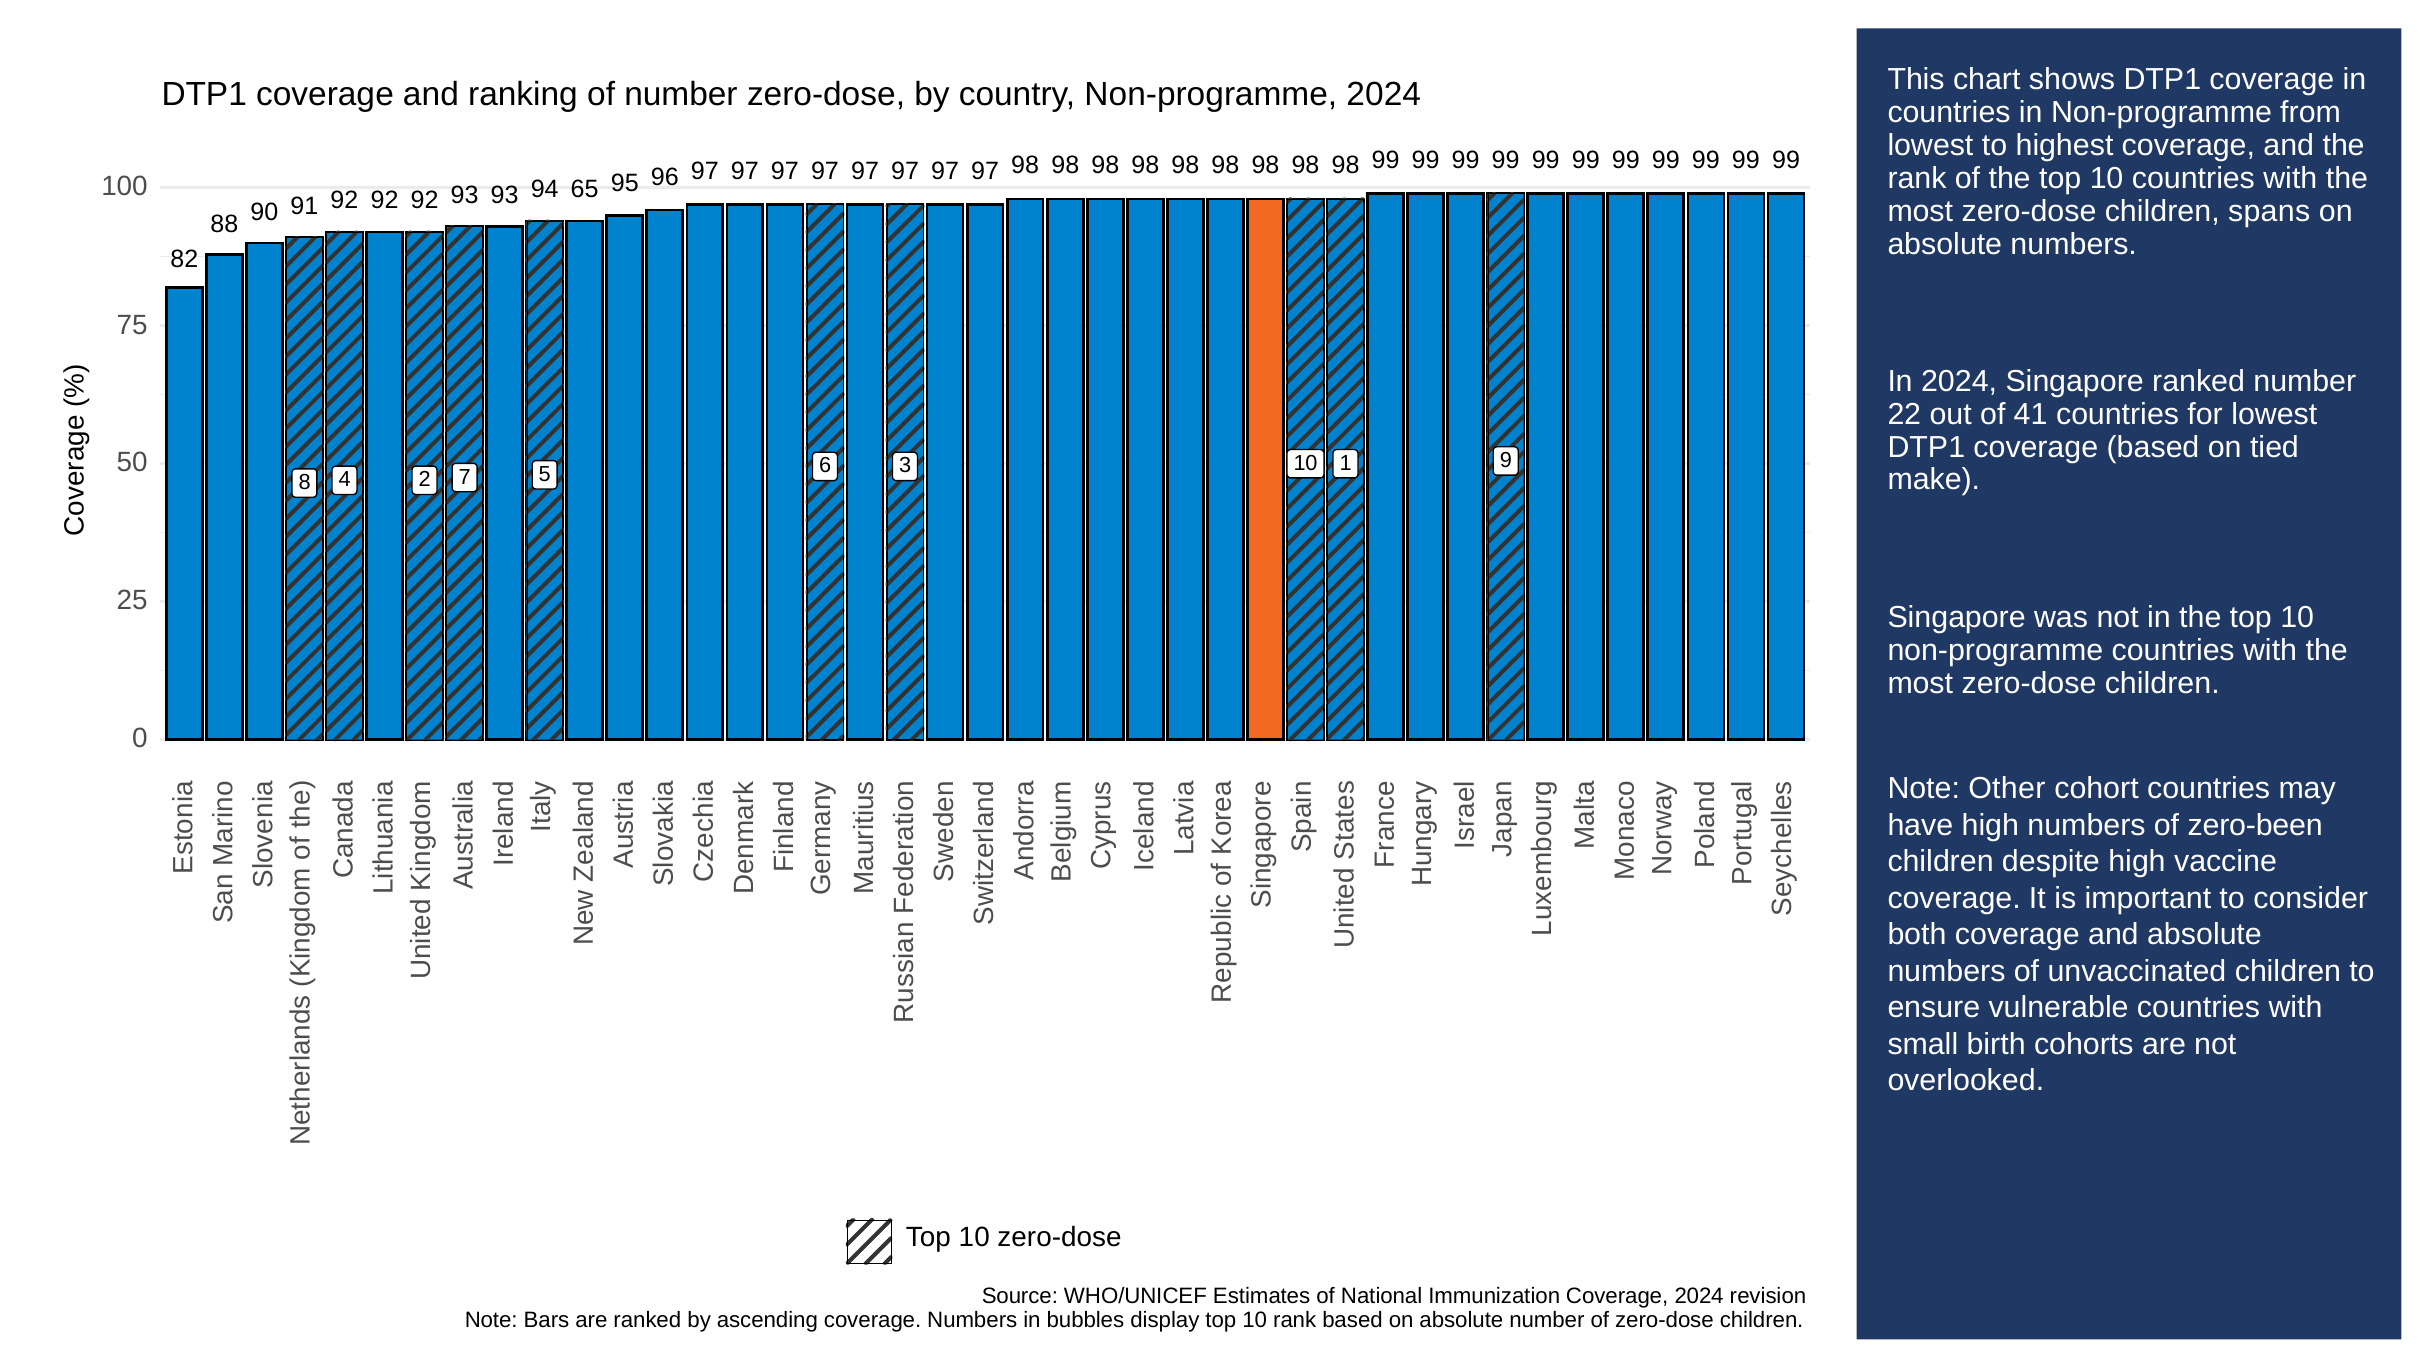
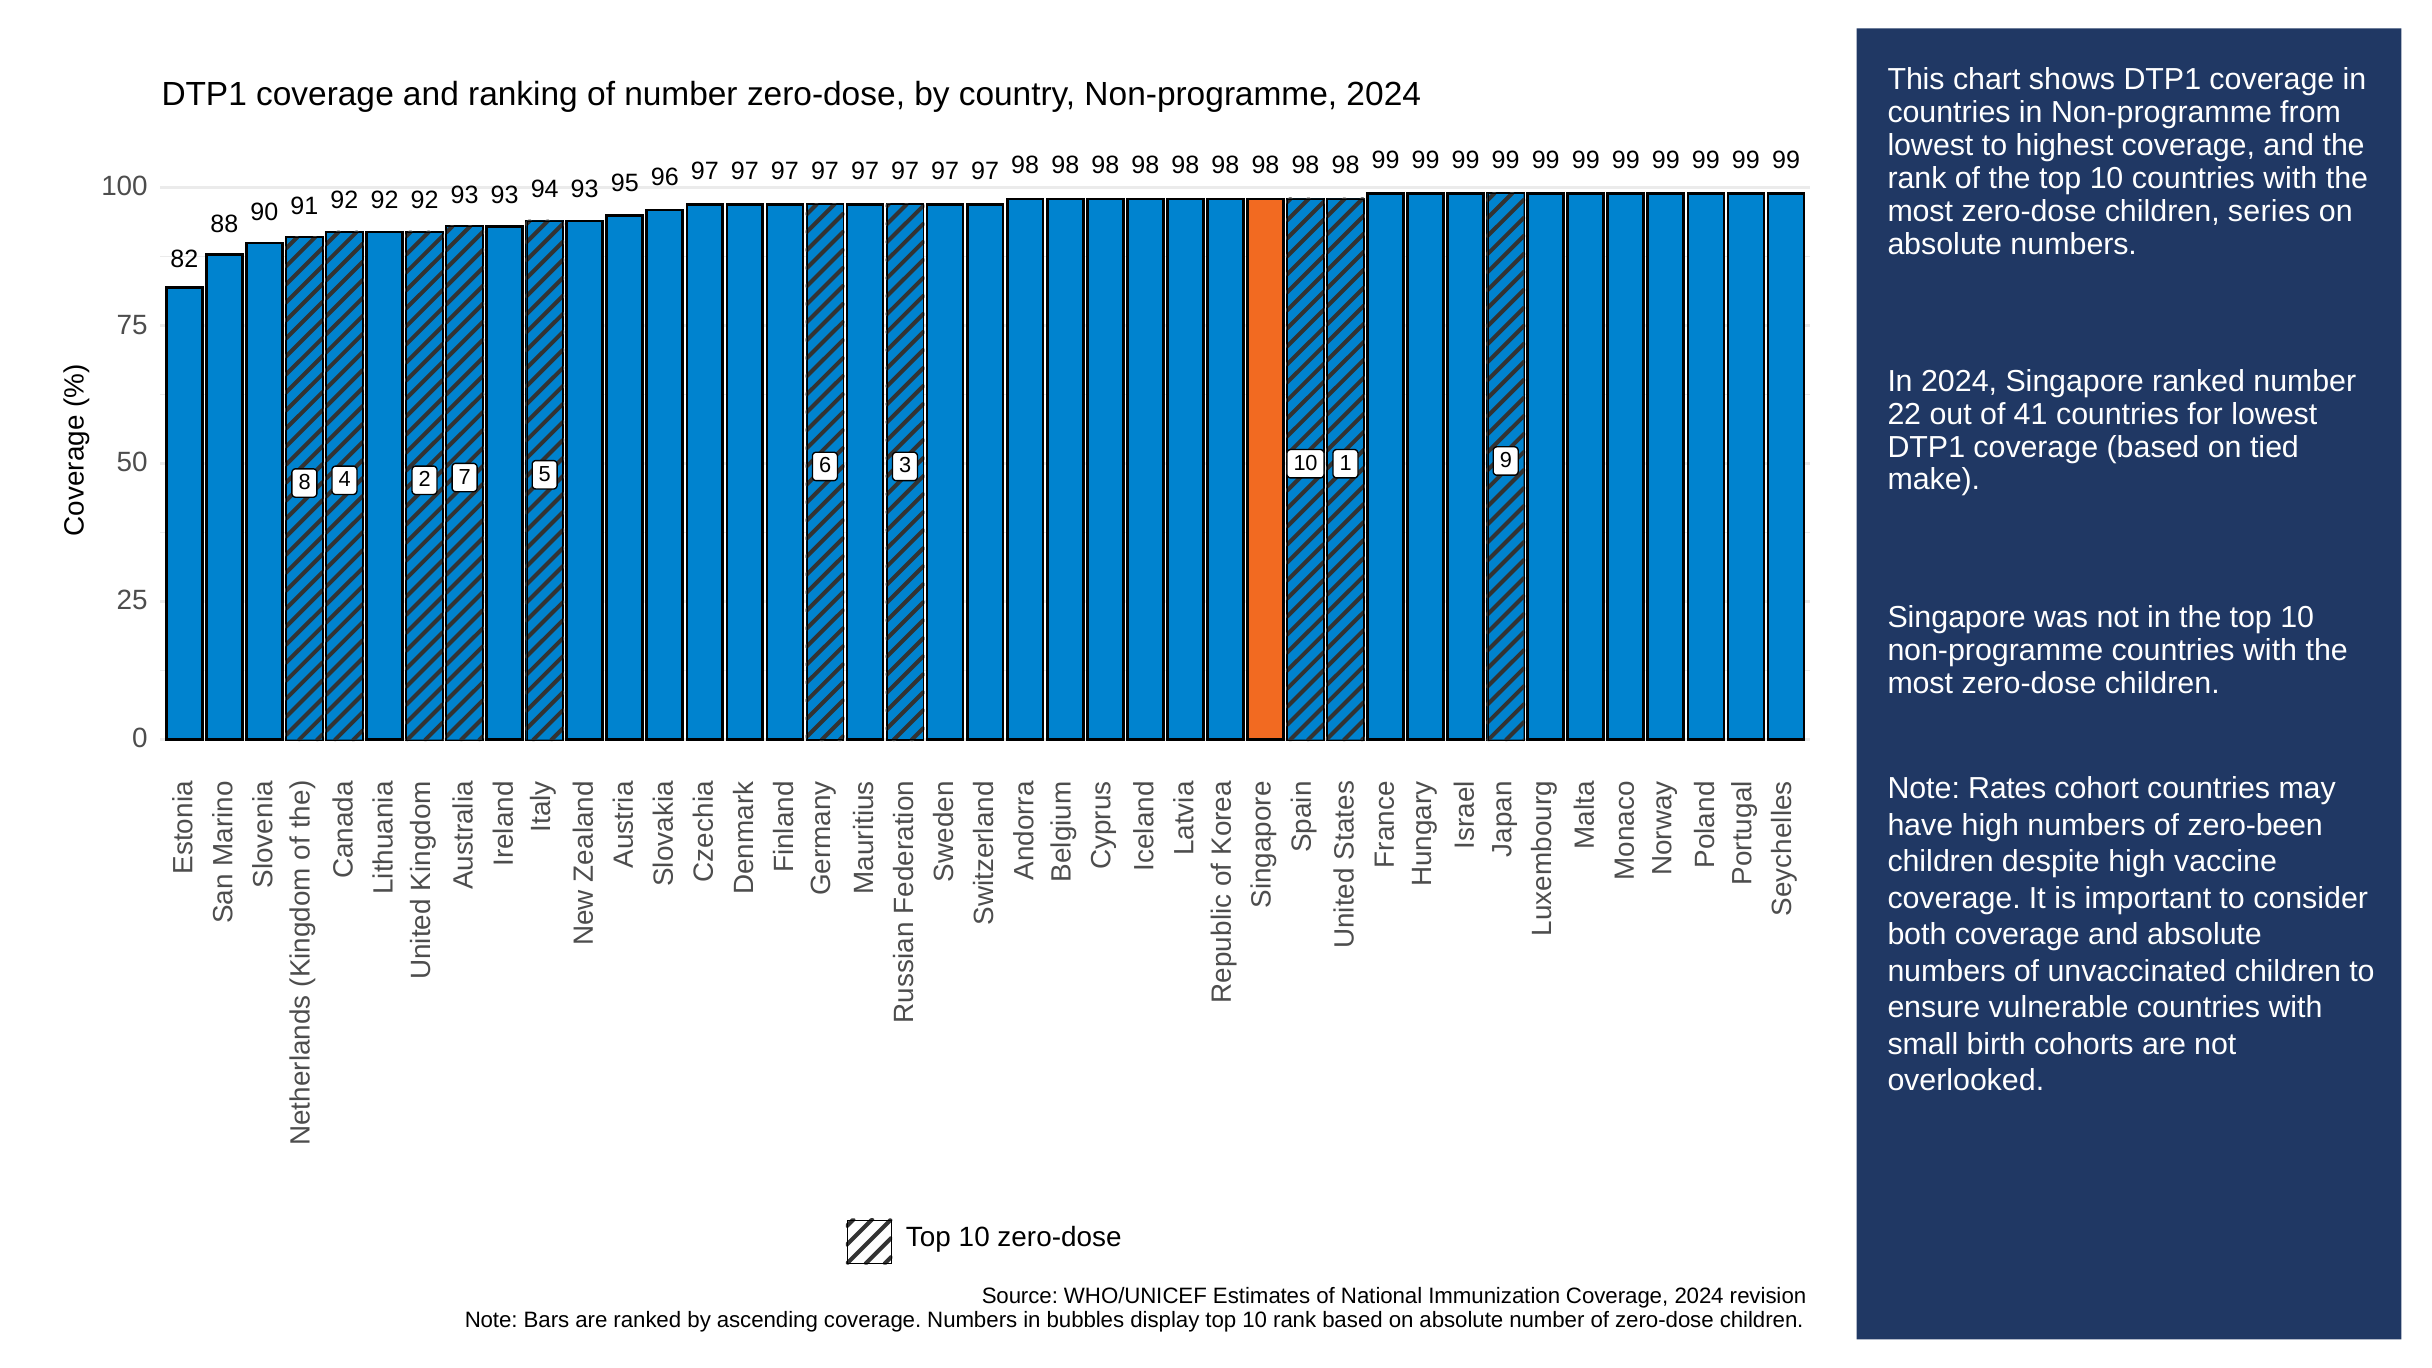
94 65: 65 -> 93
spans: spans -> series
Other: Other -> Rates
